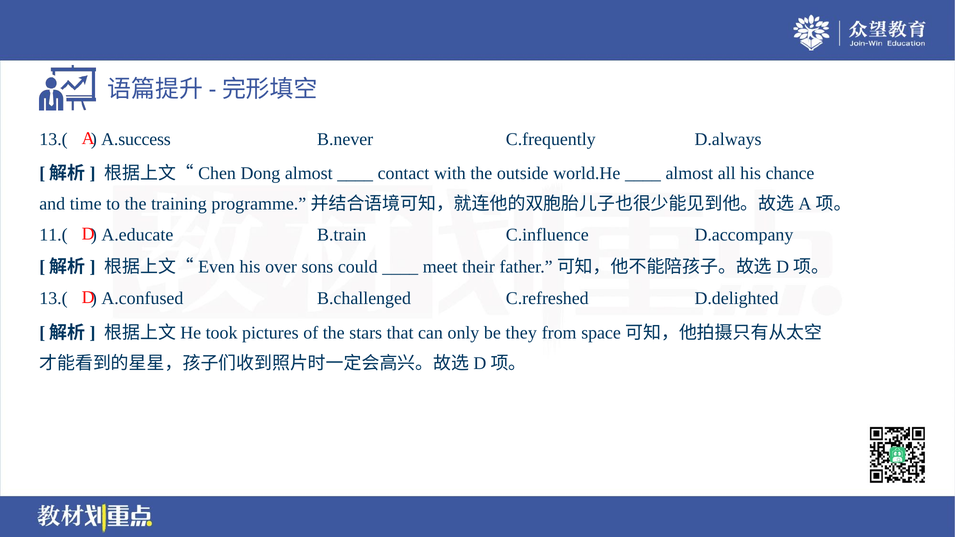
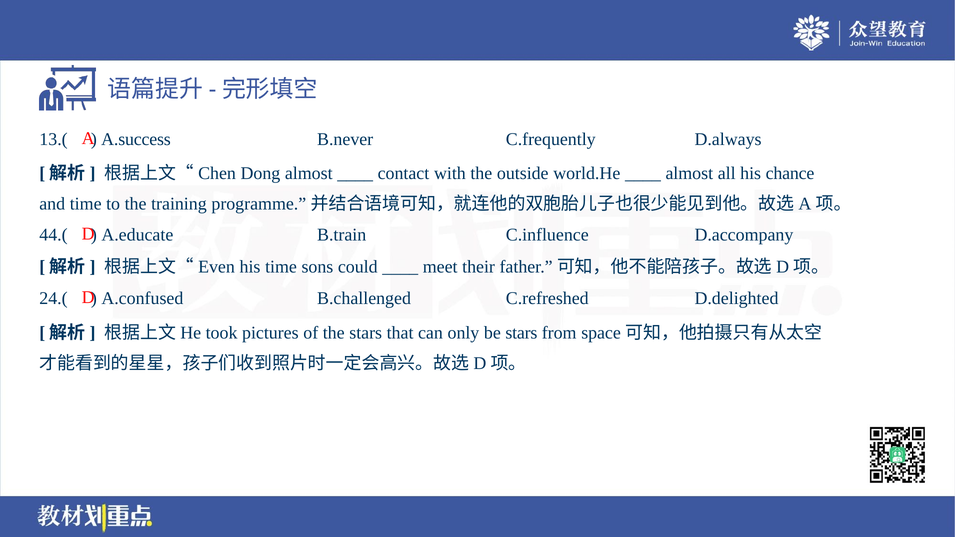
11.(: 11.( -> 44.(
his over: over -> time
13.( at (54, 299): 13.( -> 24.(
be they: they -> stars
